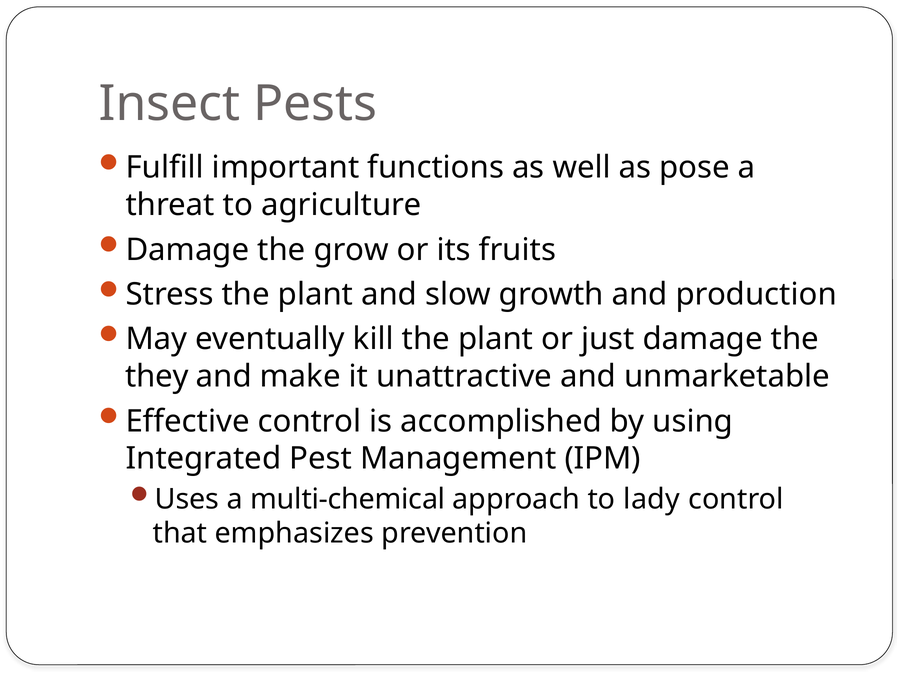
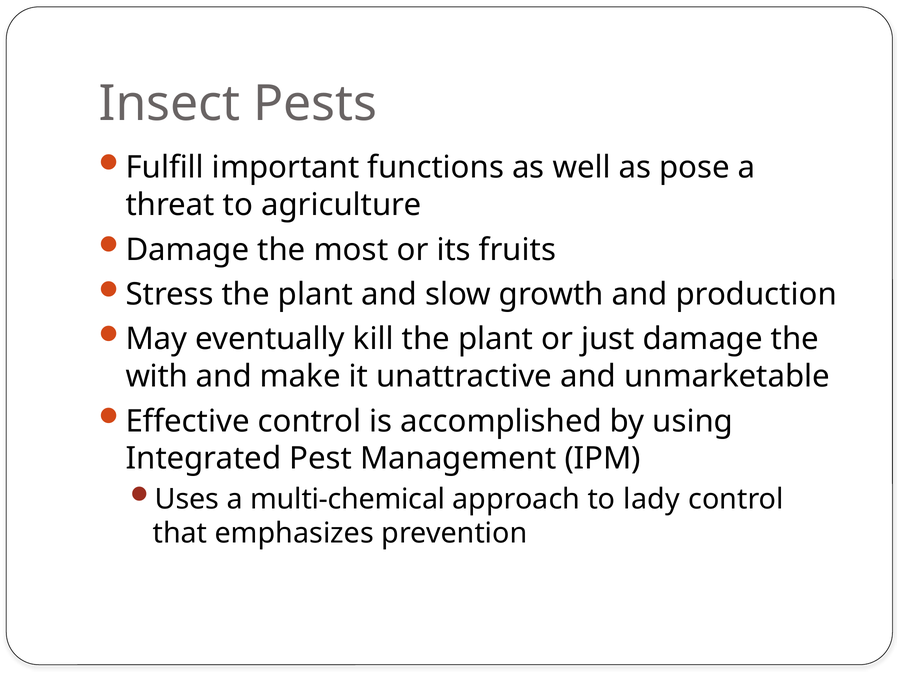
grow: grow -> most
they: they -> with
